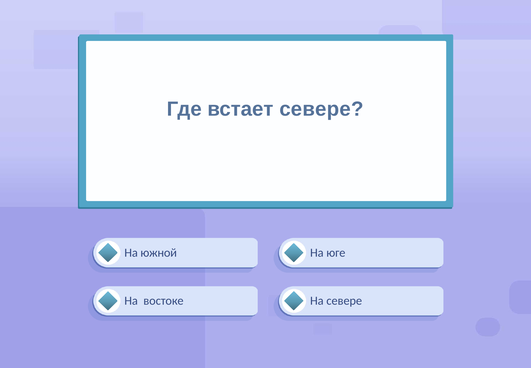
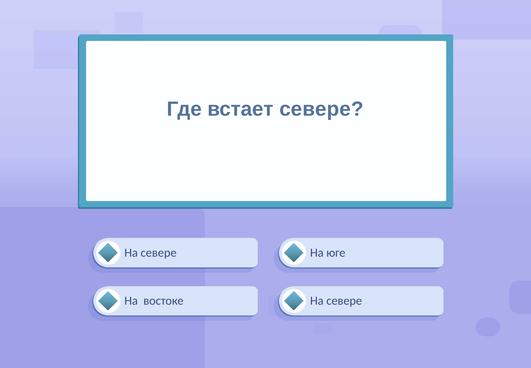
южной at (159, 252): южной -> севере
